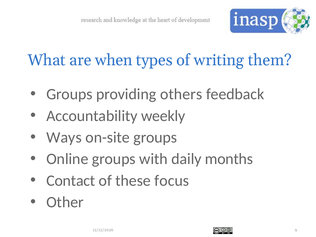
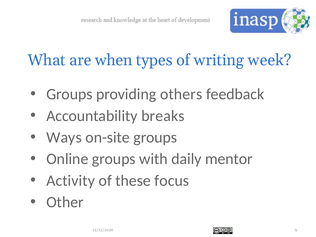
them: them -> week
weekly: weekly -> breaks
months: months -> mentor
Contact: Contact -> Activity
